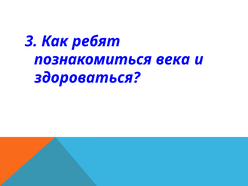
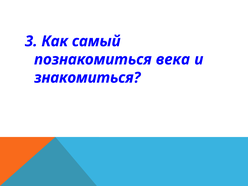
ребят: ребят -> самый
здороваться: здороваться -> знакомиться
